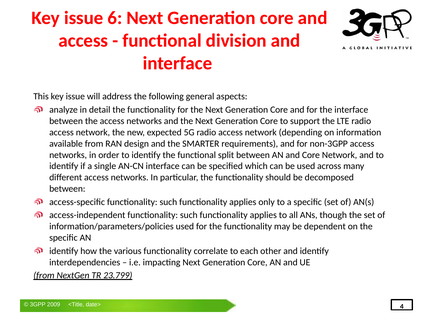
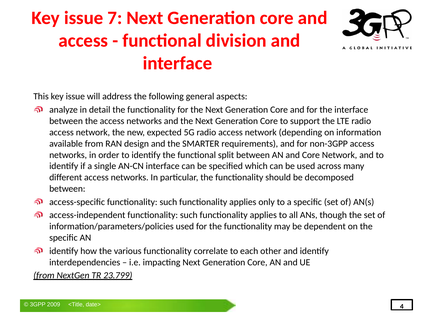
6: 6 -> 7
